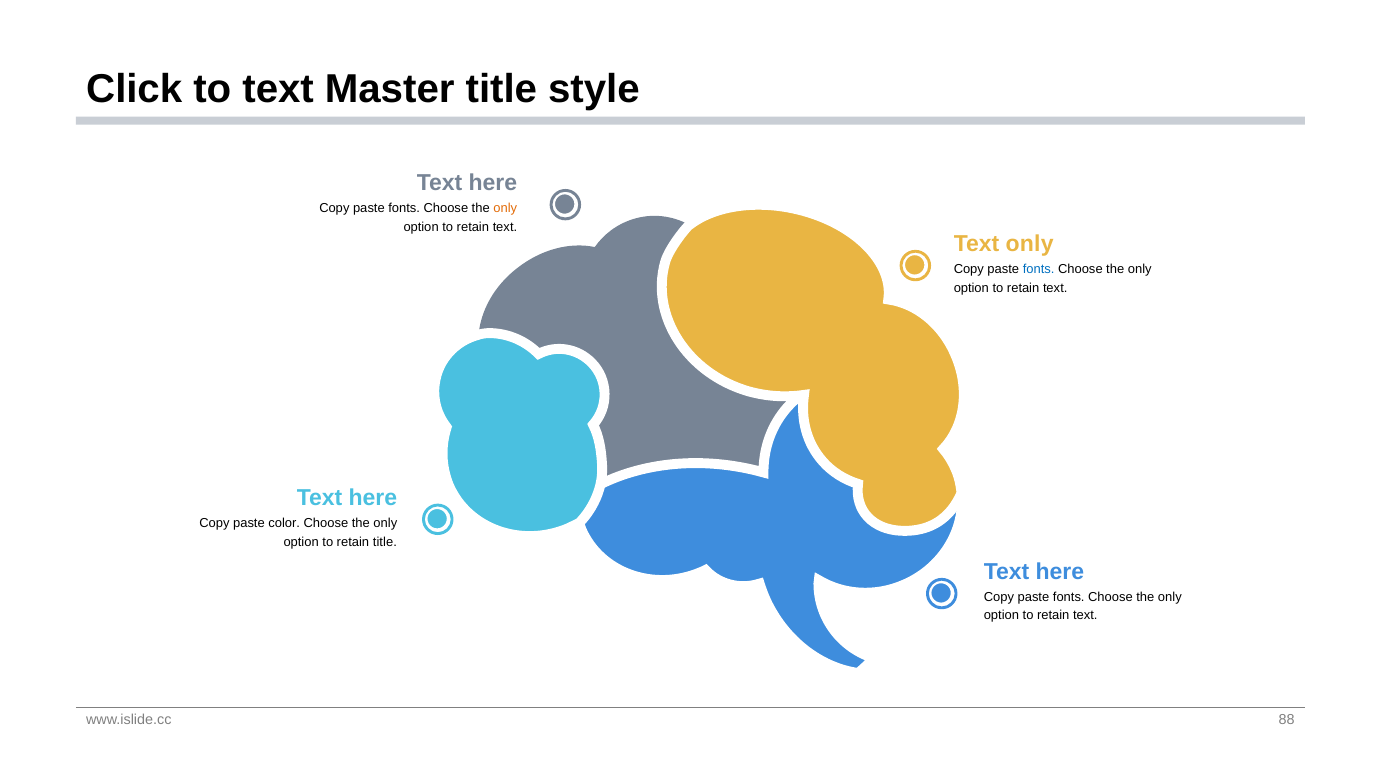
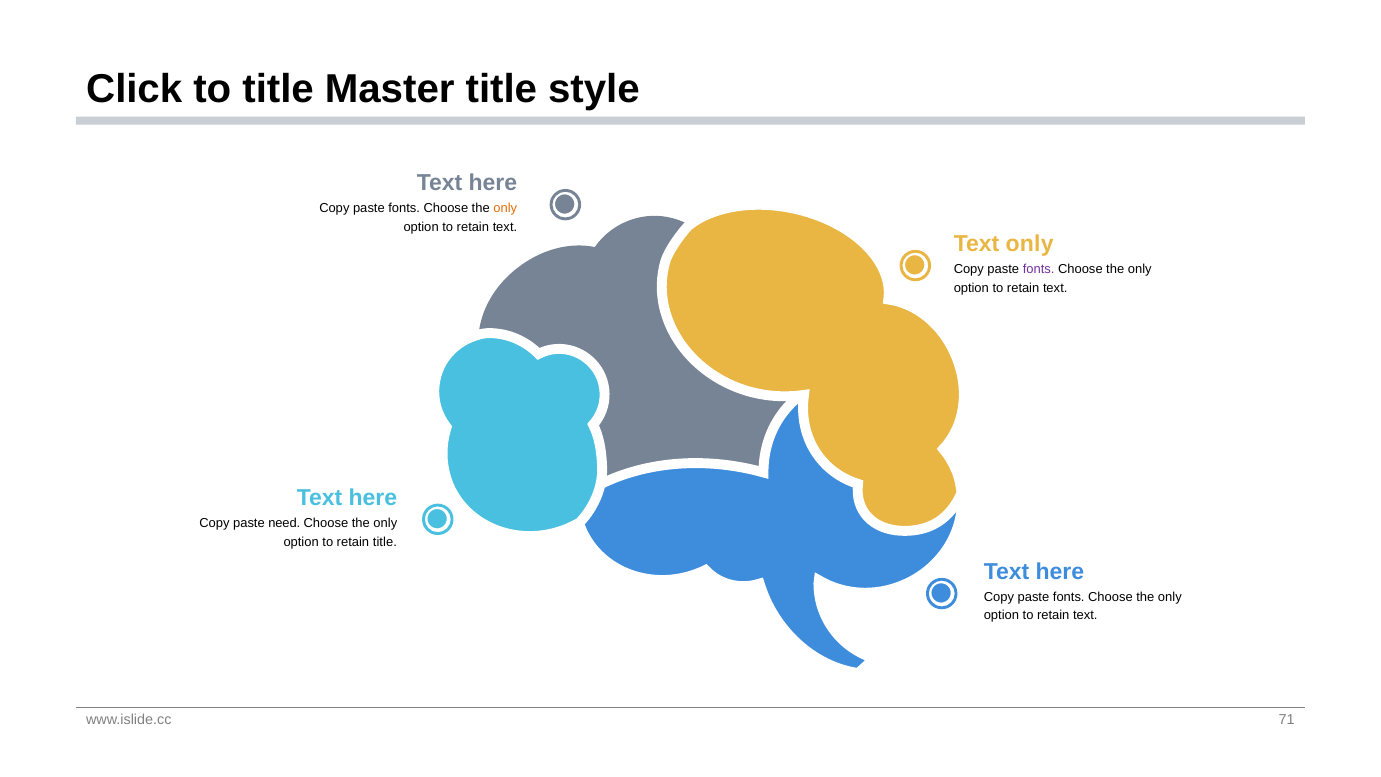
to text: text -> title
fonts at (1039, 270) colour: blue -> purple
color: color -> need
88: 88 -> 71
